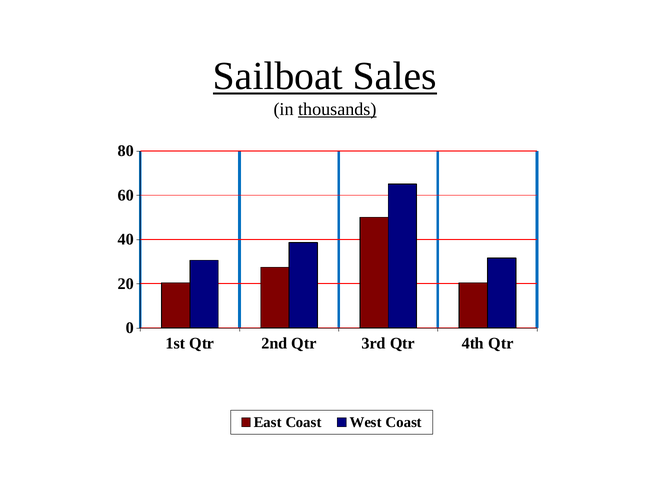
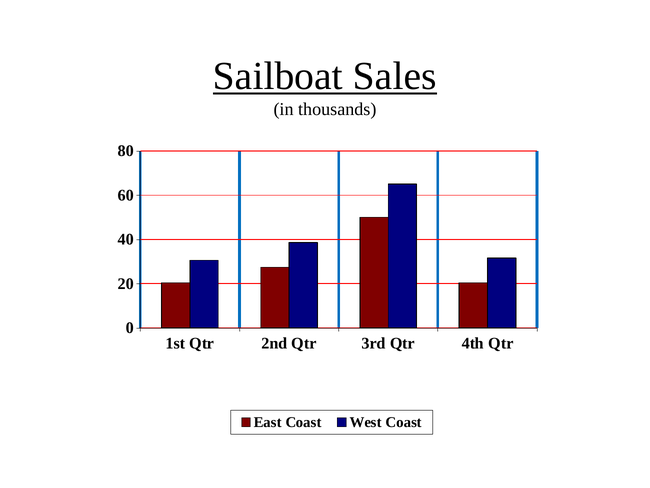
thousands underline: present -> none
